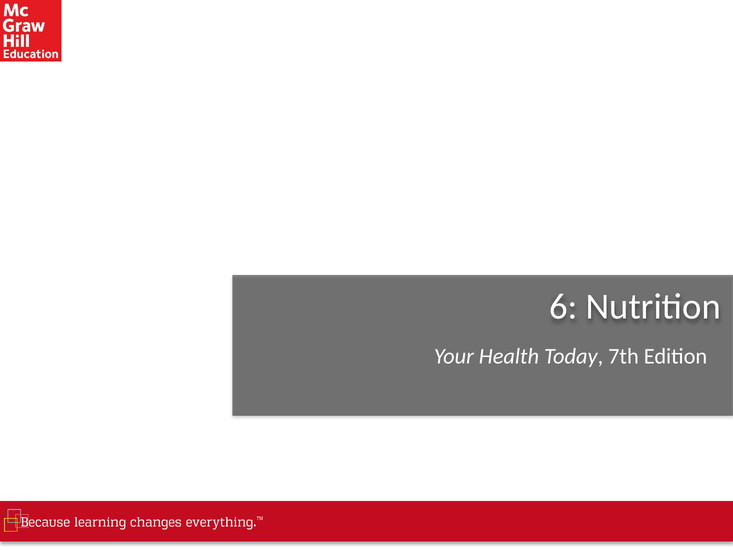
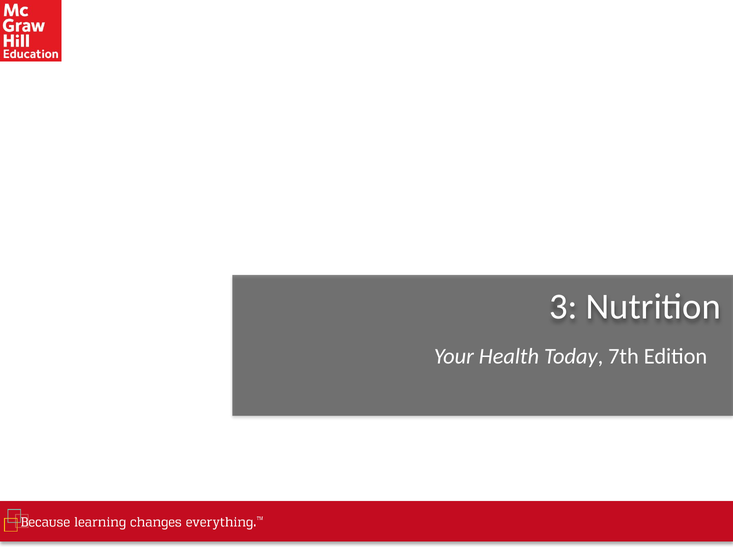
6: 6 -> 3
